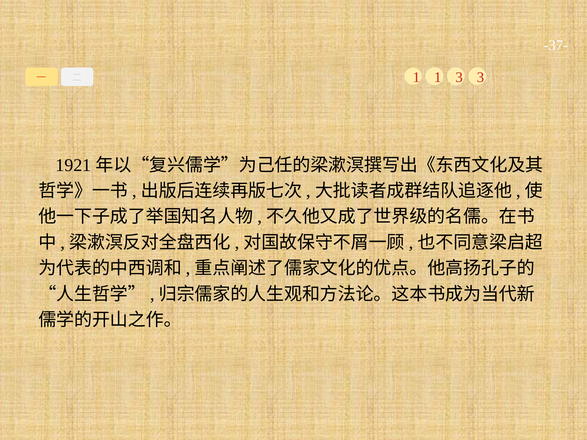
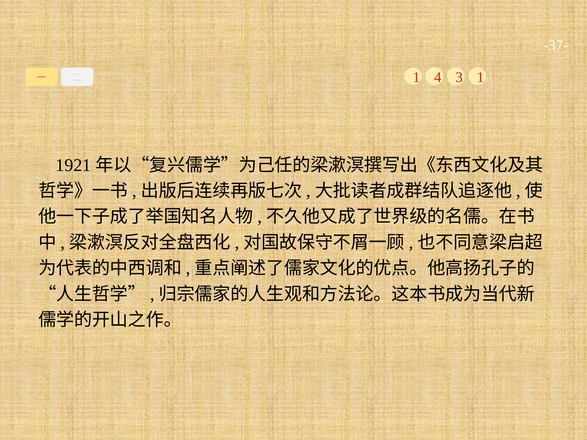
1 1: 1 -> 4
3 3: 3 -> 1
